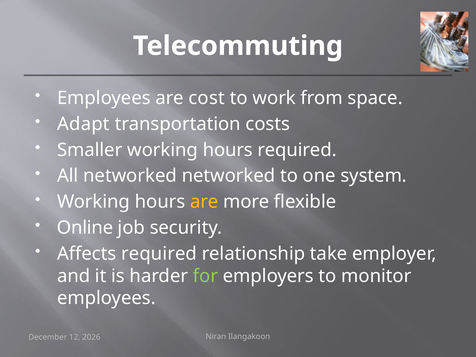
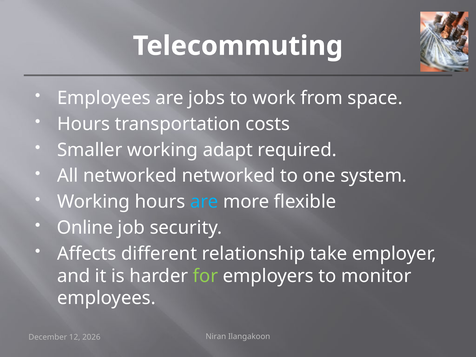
cost: cost -> jobs
Adapt at (83, 124): Adapt -> Hours
Smaller working hours: hours -> adapt
are at (204, 202) colour: yellow -> light blue
Affects required: required -> different
